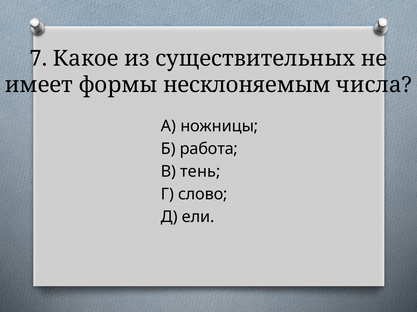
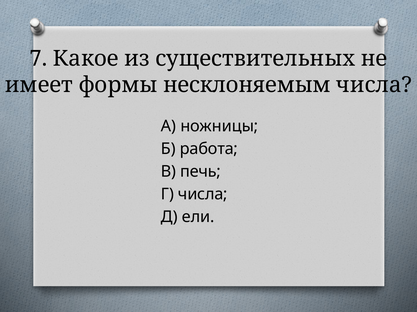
тень: тень -> печь
Г слово: слово -> числа
